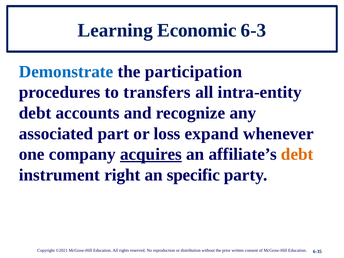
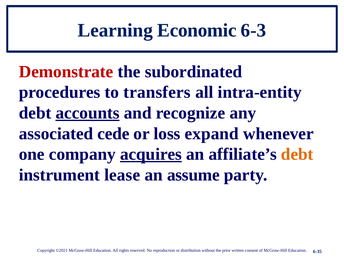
Demonstrate colour: blue -> red
participation: participation -> subordinated
accounts underline: none -> present
part: part -> cede
right: right -> lease
specific: specific -> assume
